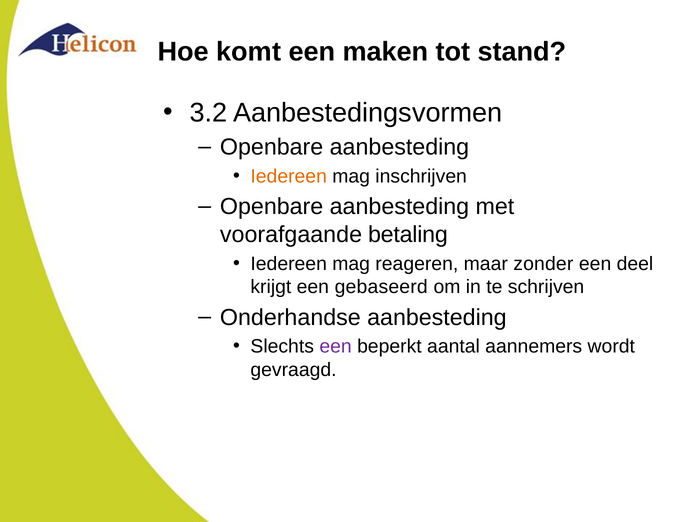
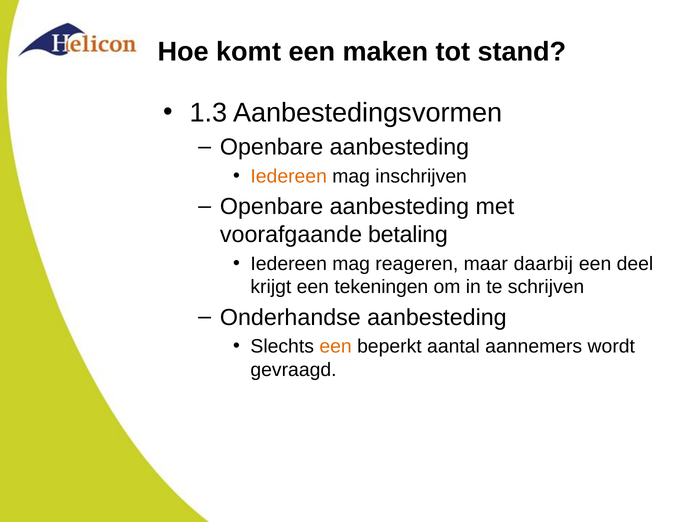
3.2: 3.2 -> 1.3
zonder: zonder -> daarbij
gebaseerd: gebaseerd -> tekeningen
een at (336, 347) colour: purple -> orange
